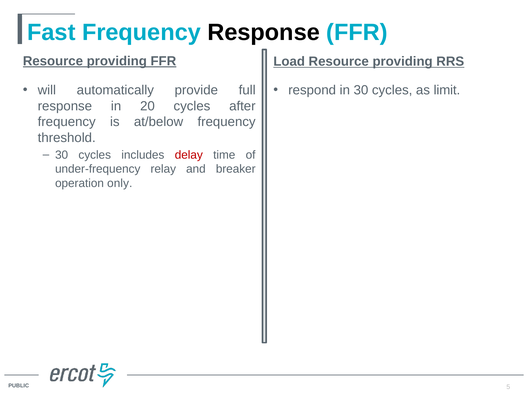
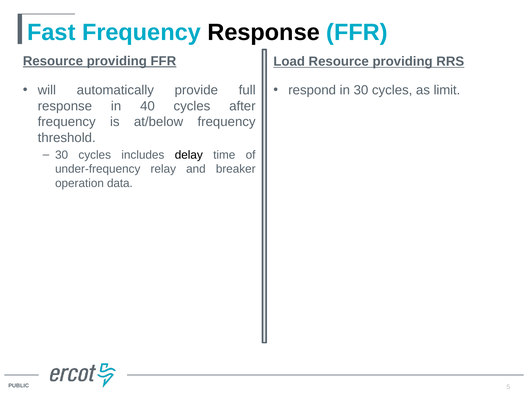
20: 20 -> 40
delay colour: red -> black
only: only -> data
